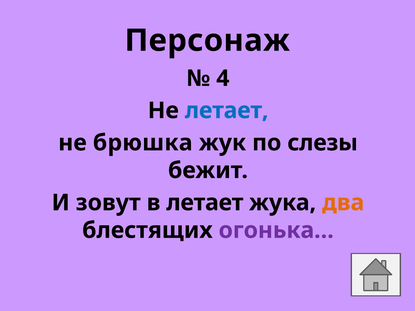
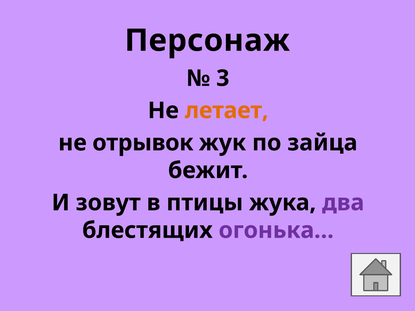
4: 4 -> 3
летает at (227, 111) colour: blue -> orange
брюшка: брюшка -> отрывок
слезы: слезы -> зайца
в летает: летает -> птицы
два colour: orange -> purple
